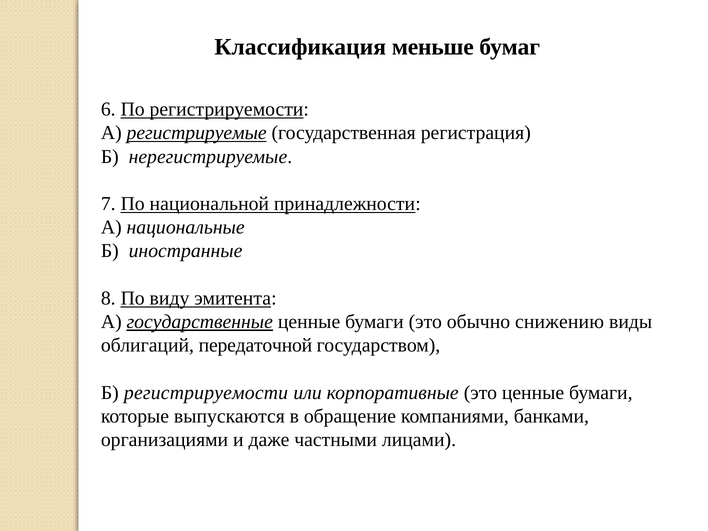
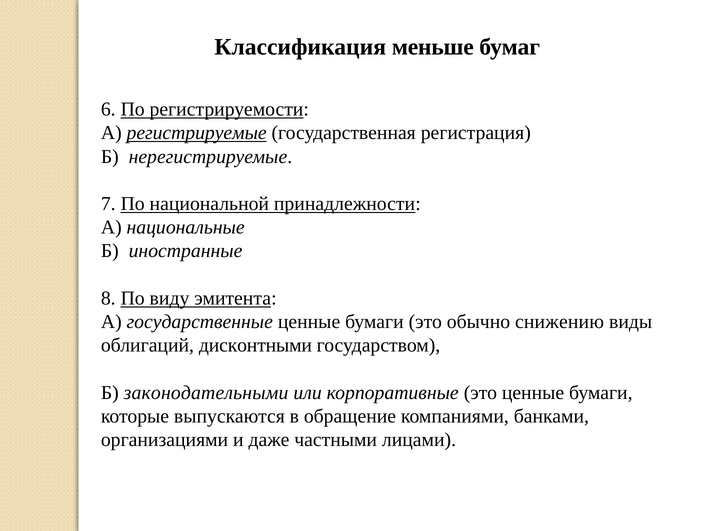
государственные underline: present -> none
передаточной: передаточной -> дисконтными
Б регистрируемости: регистрируемости -> законодательными
